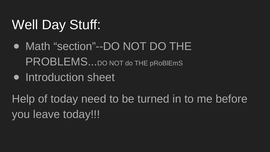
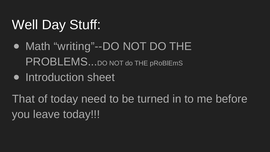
section”--DO: section”--DO -> writing”--DO
Help: Help -> That
